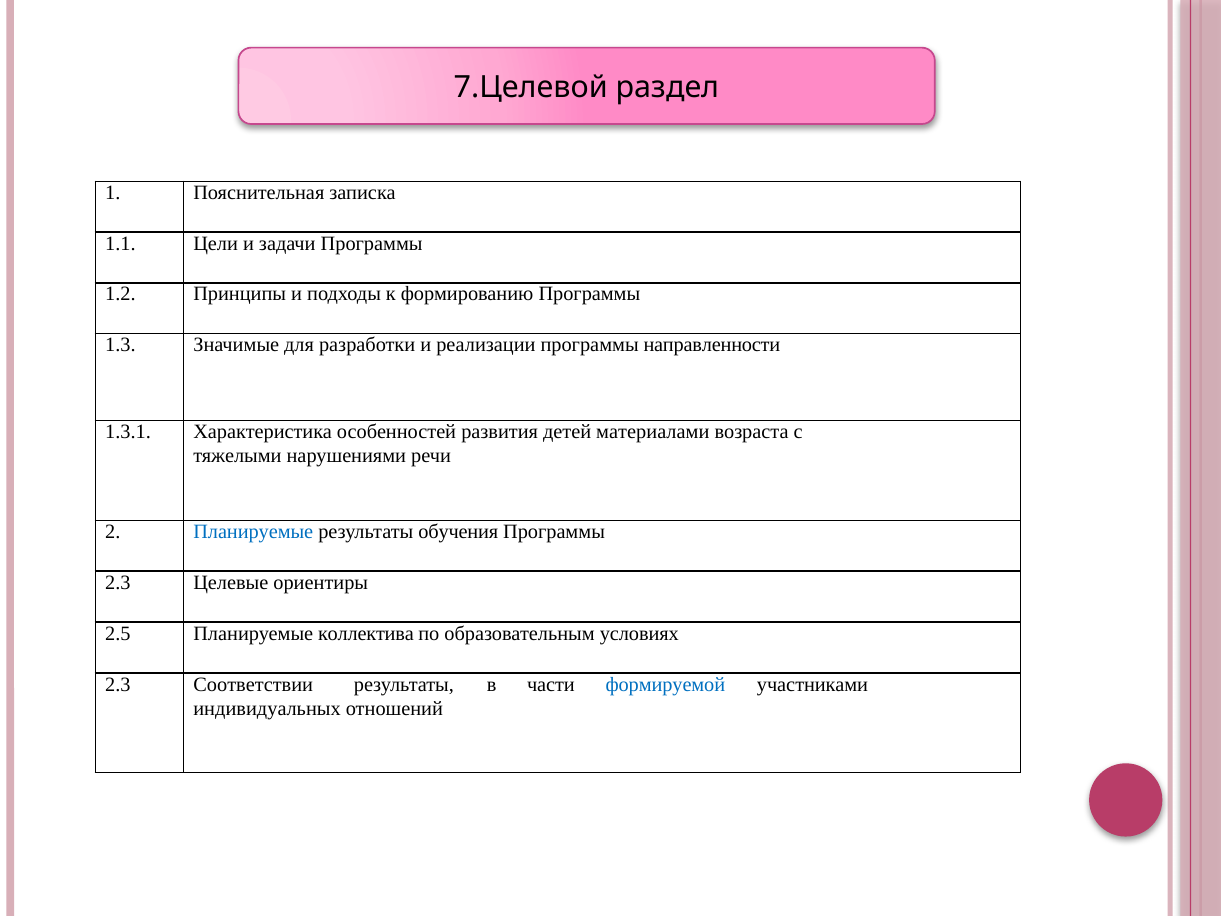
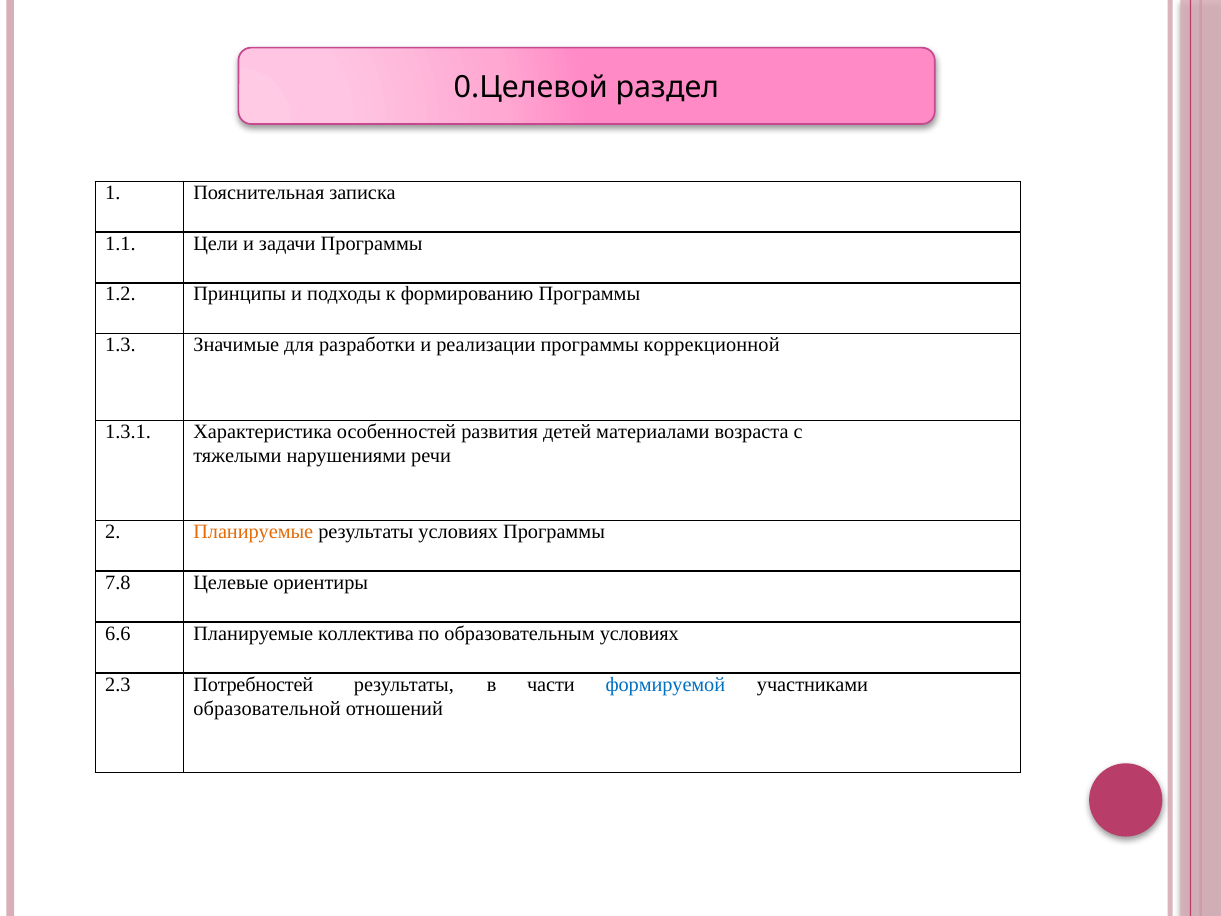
7.Целевой: 7.Целевой -> 0.Целевой
направленности: направленности -> коррекционной
Планируемые at (253, 532) colour: blue -> orange
результаты обучения: обучения -> условиях
2.3 at (118, 582): 2.3 -> 7.8
2.5: 2.5 -> 6.6
Соответствии: Соответствии -> Потребностей
индивидуальных: индивидуальных -> образовательной
